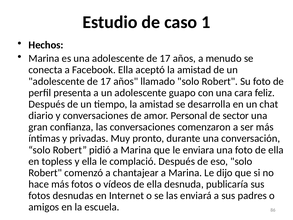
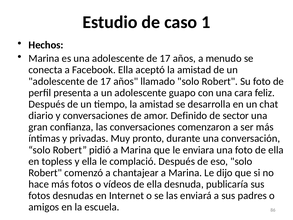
Personal: Personal -> Definido
